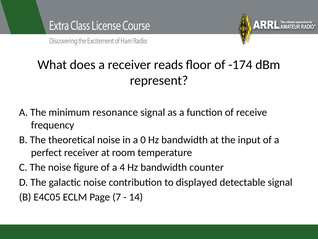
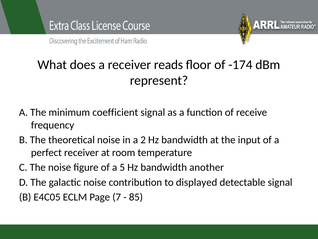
resonance: resonance -> coefficient
0: 0 -> 2
4: 4 -> 5
counter: counter -> another
14: 14 -> 85
